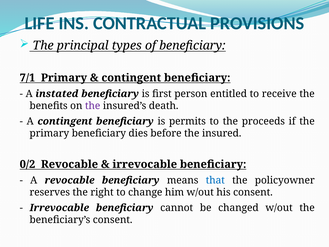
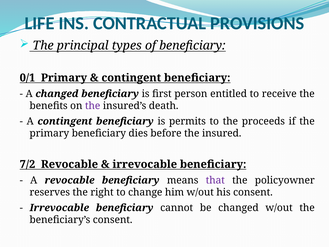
7/1: 7/1 -> 0/1
A instated: instated -> changed
0/2: 0/2 -> 7/2
that colour: blue -> purple
